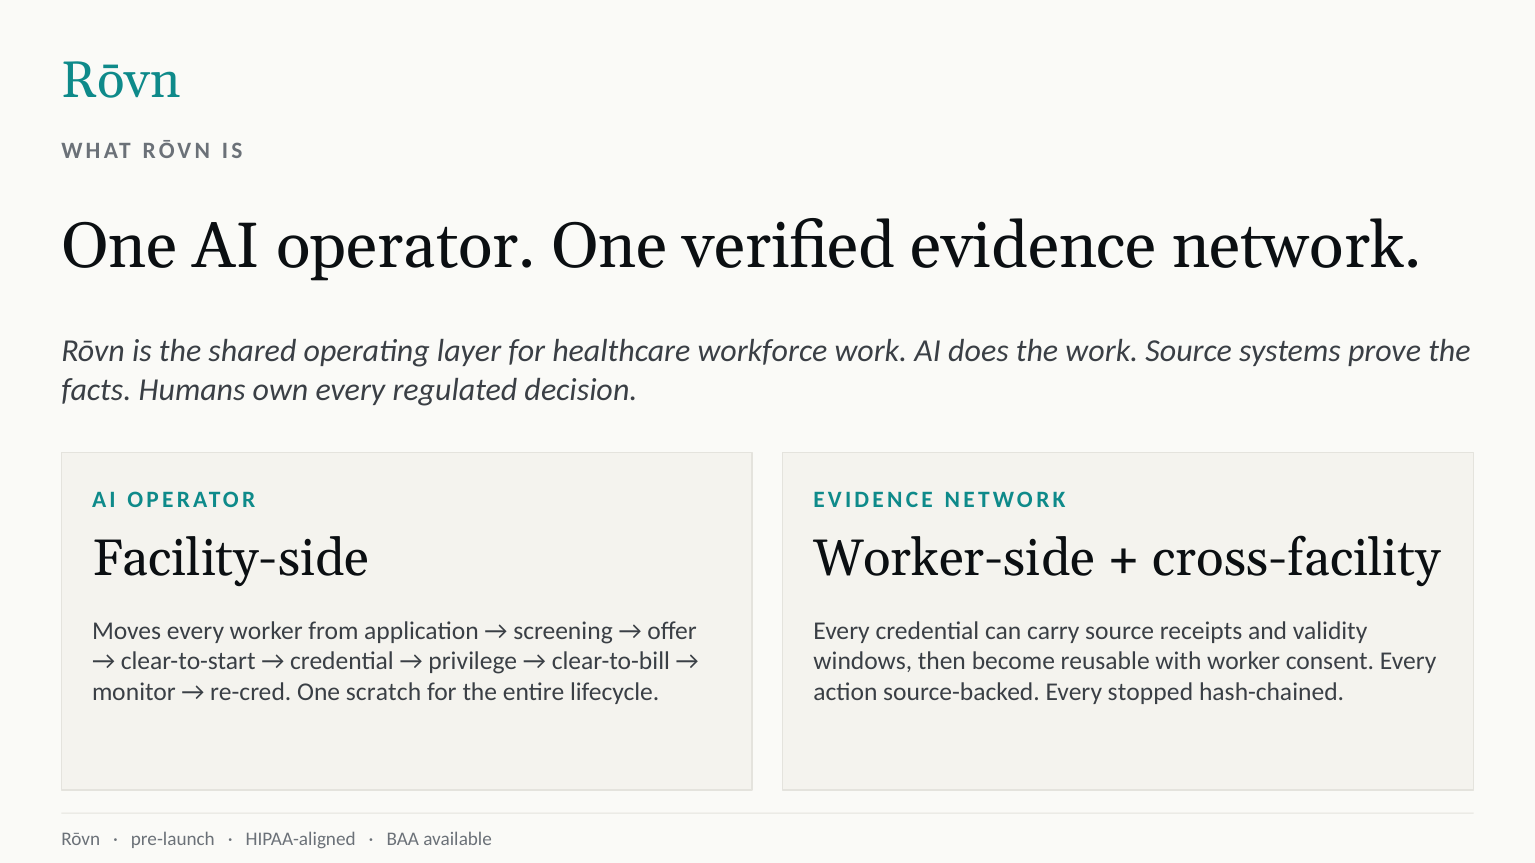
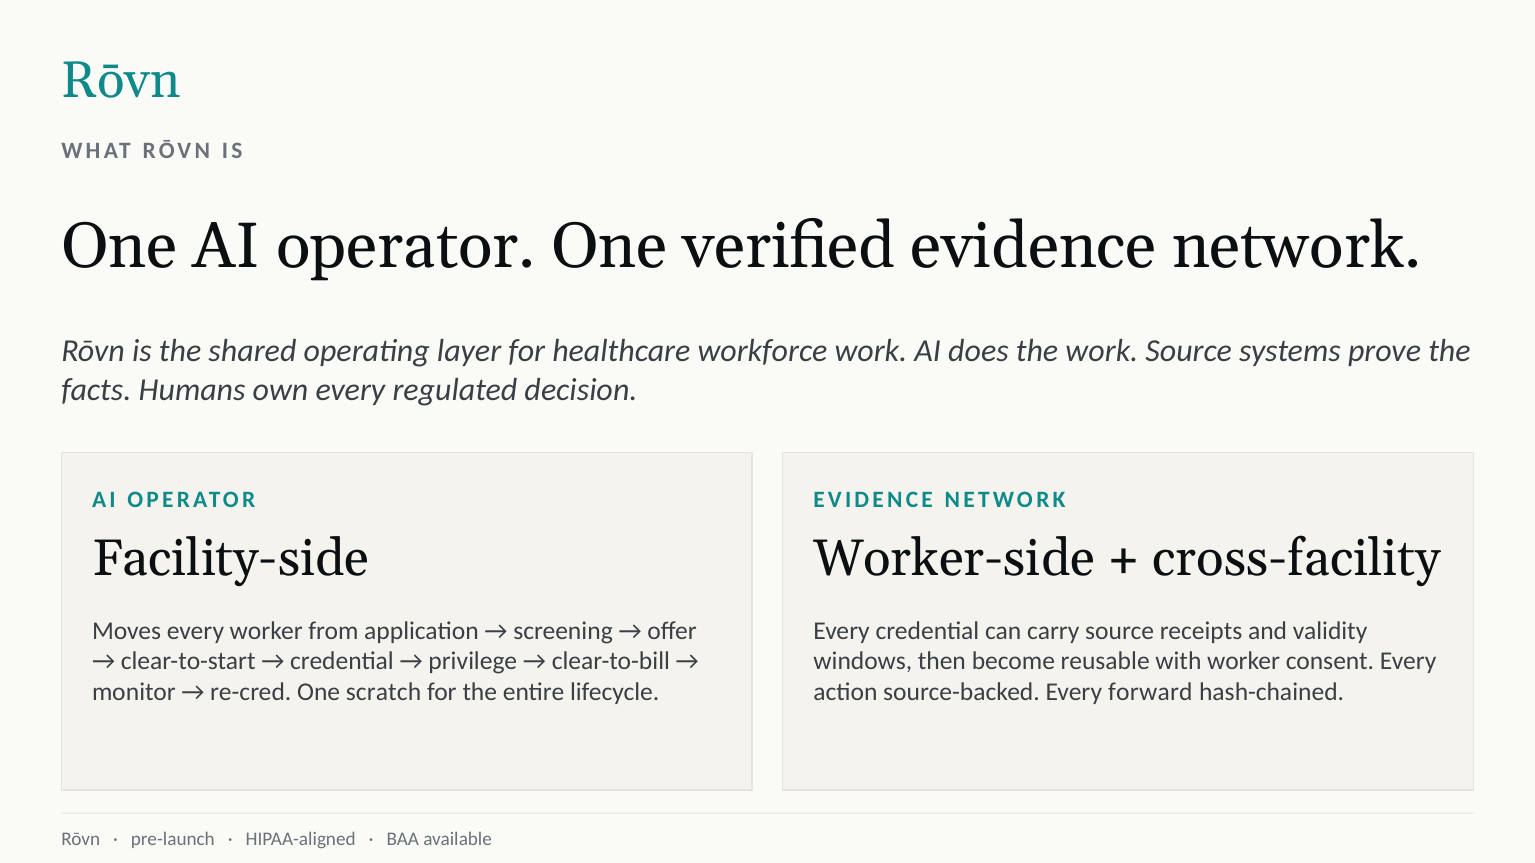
stopped: stopped -> forward
